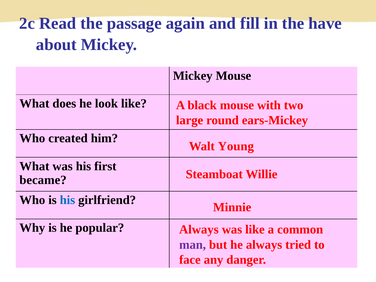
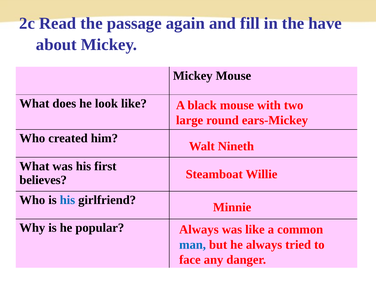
Young: Young -> Nineth
became: became -> believes
man colour: purple -> blue
